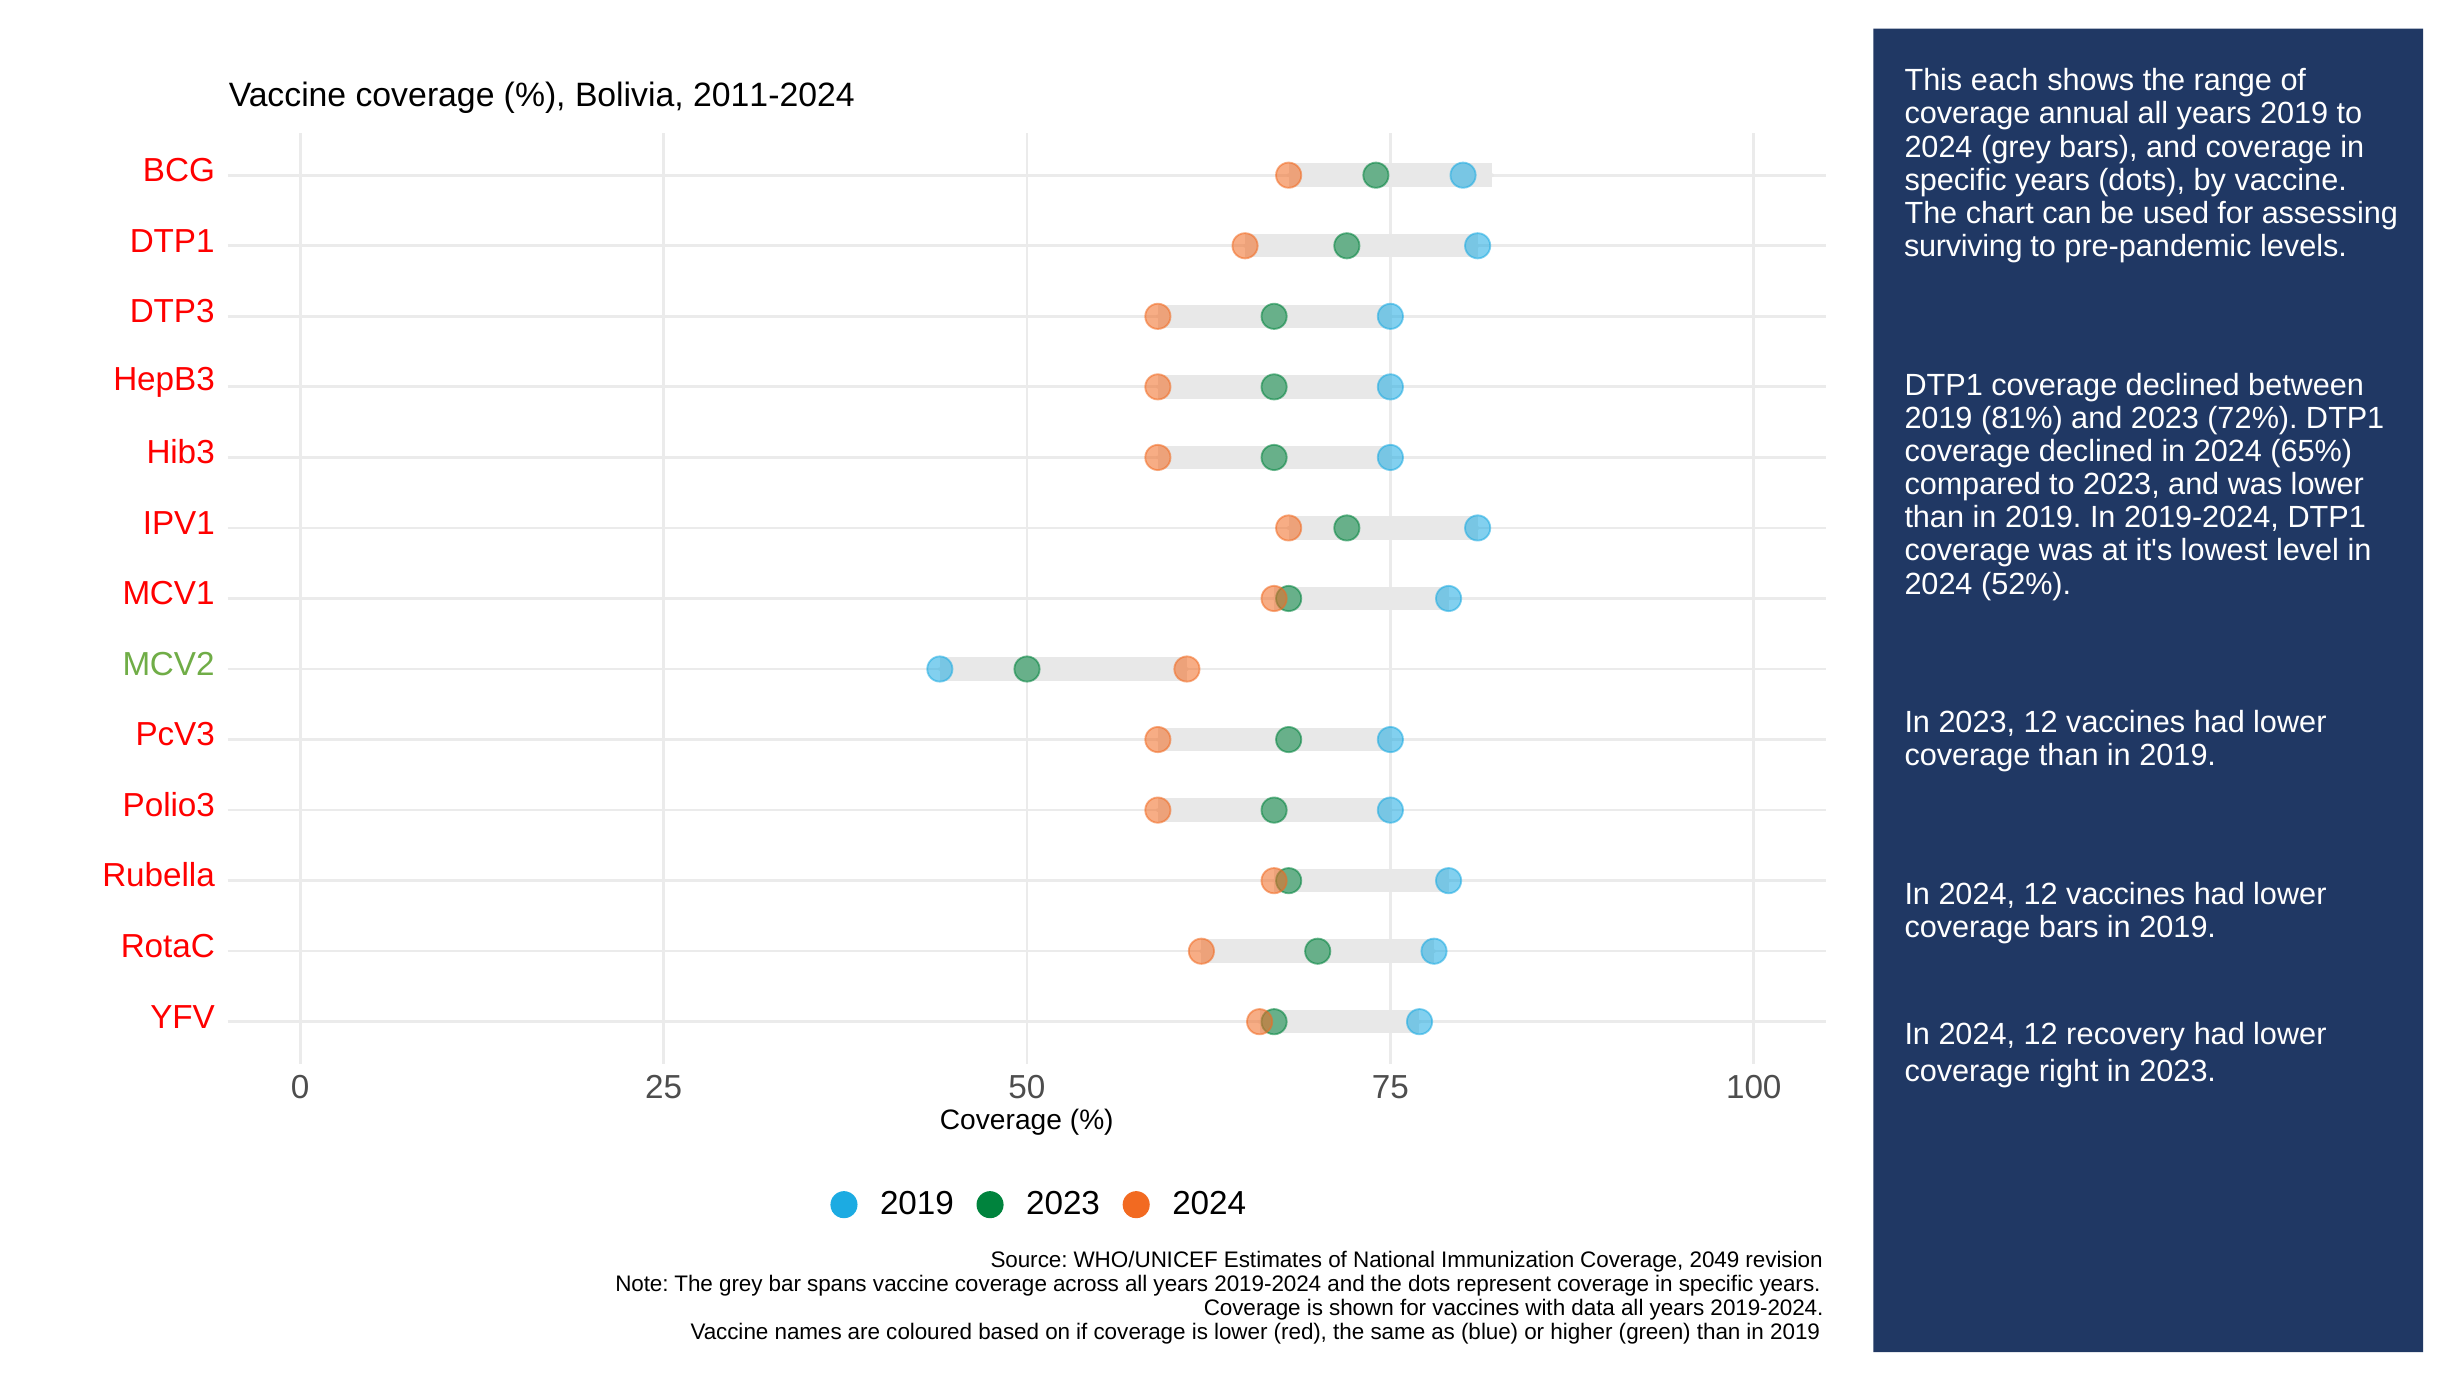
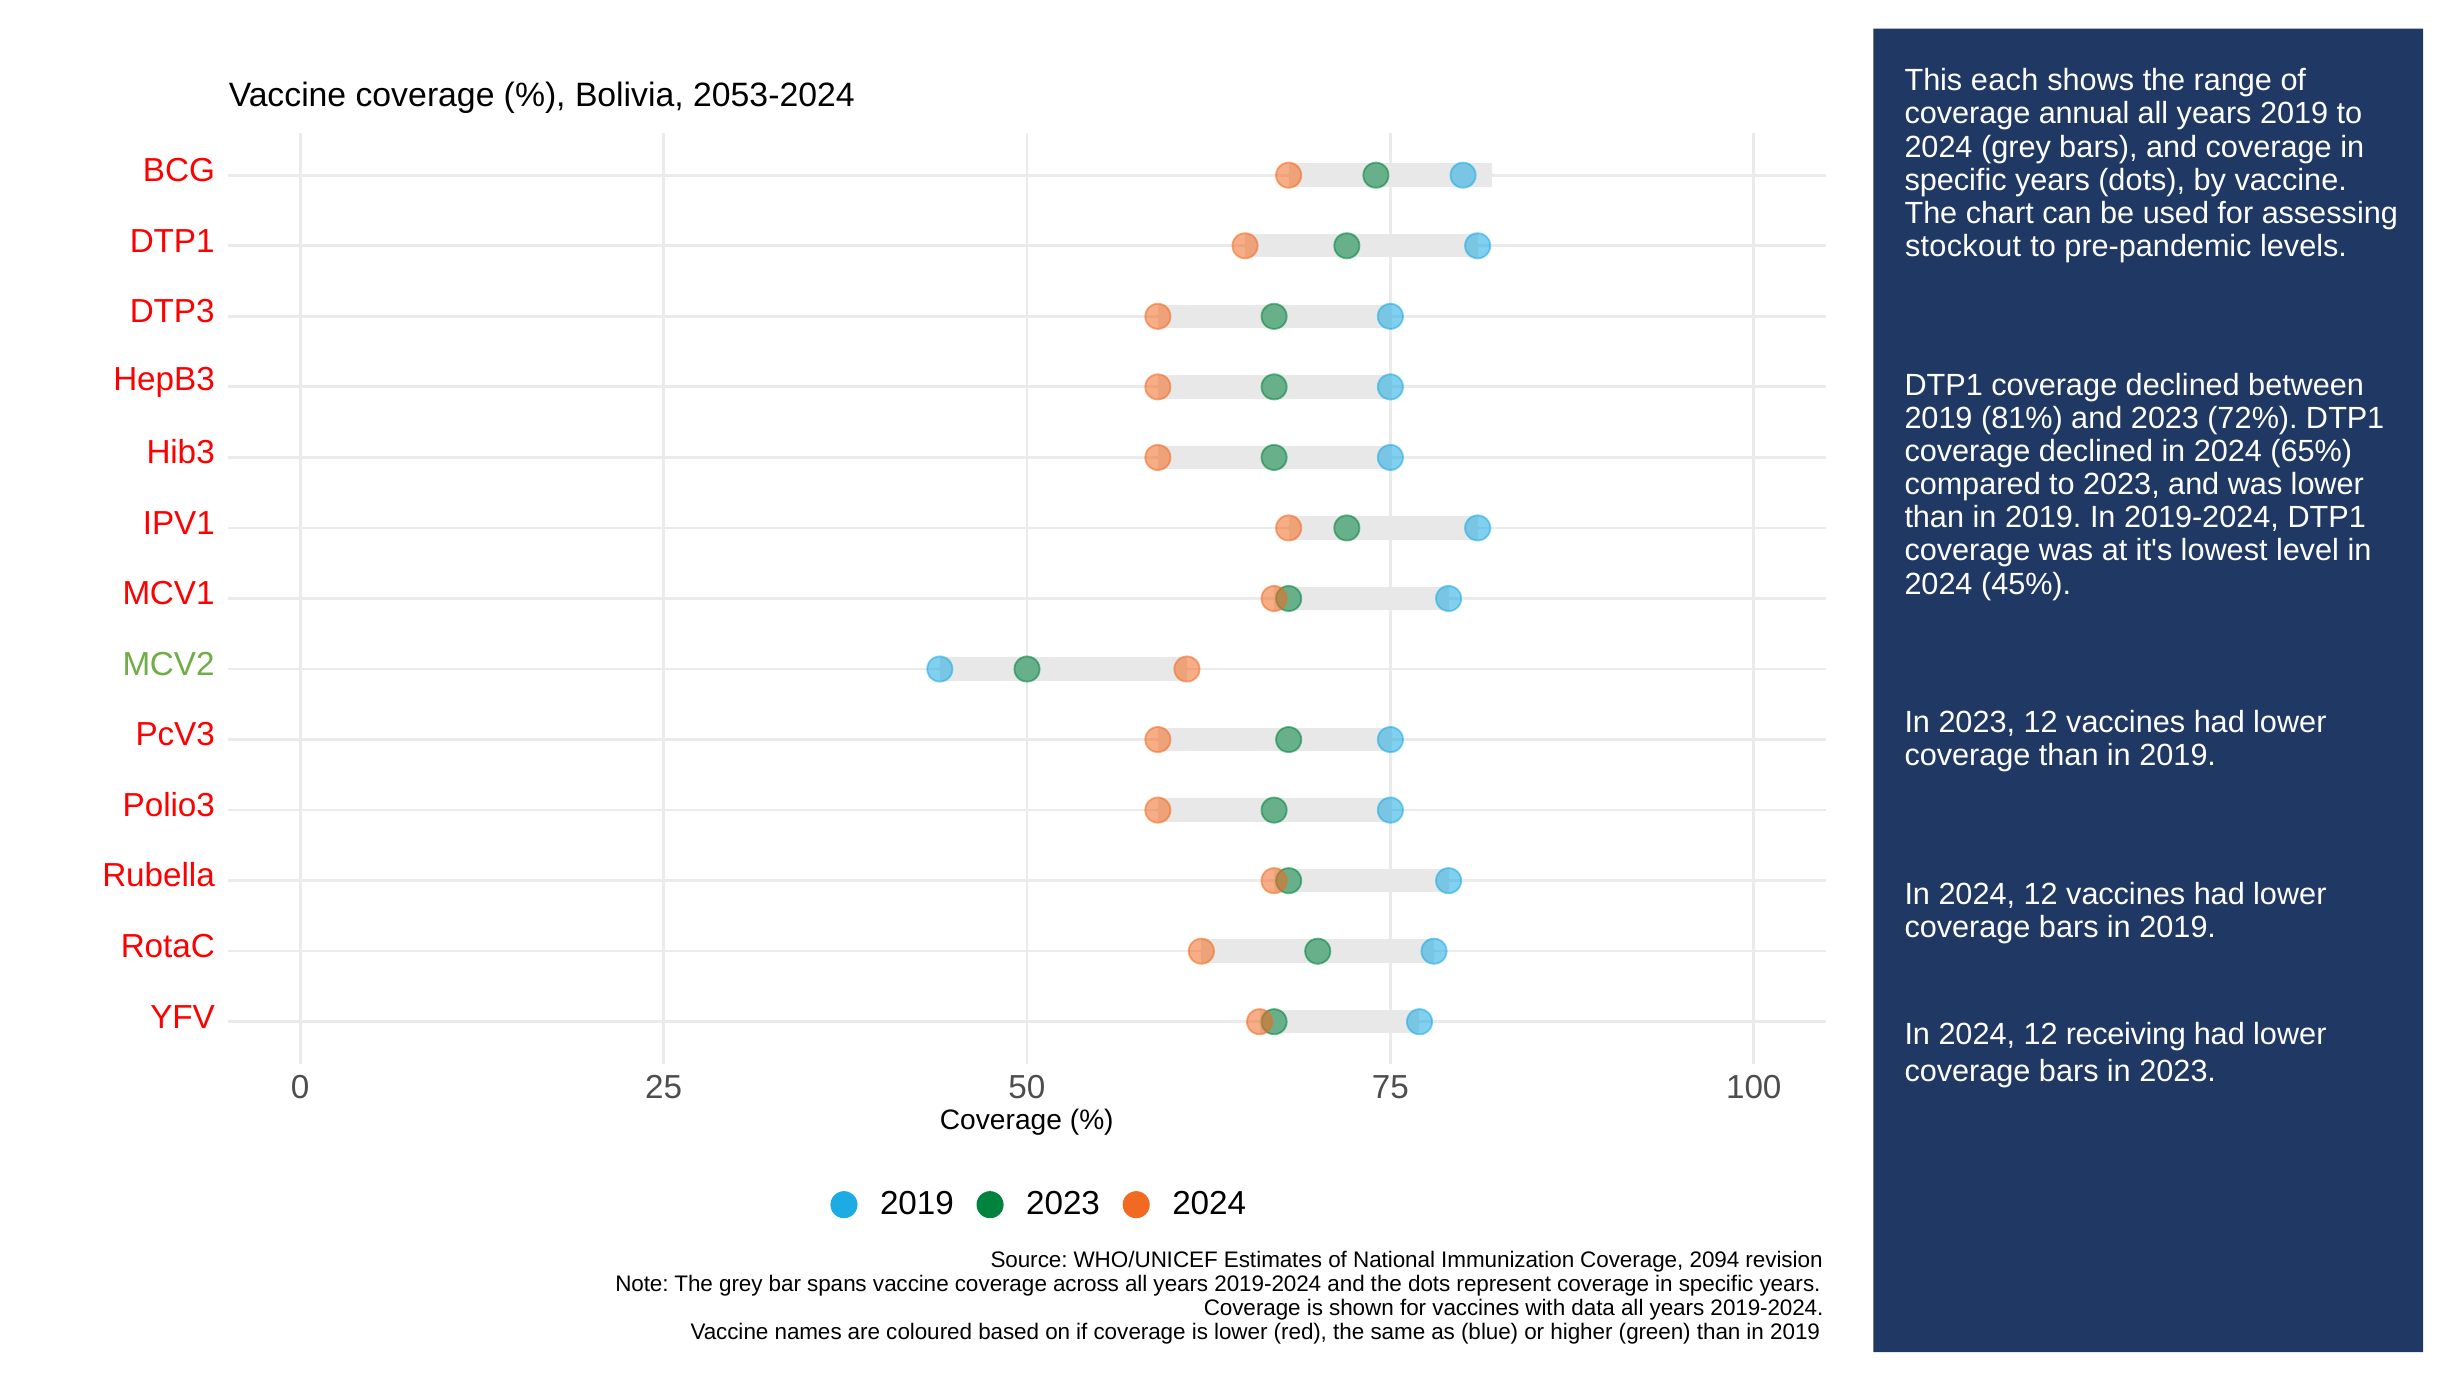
2011-2024: 2011-2024 -> 2053-2024
surviving: surviving -> stockout
52%: 52% -> 45%
recovery: recovery -> receiving
right at (2069, 1071): right -> bars
2049: 2049 -> 2094
